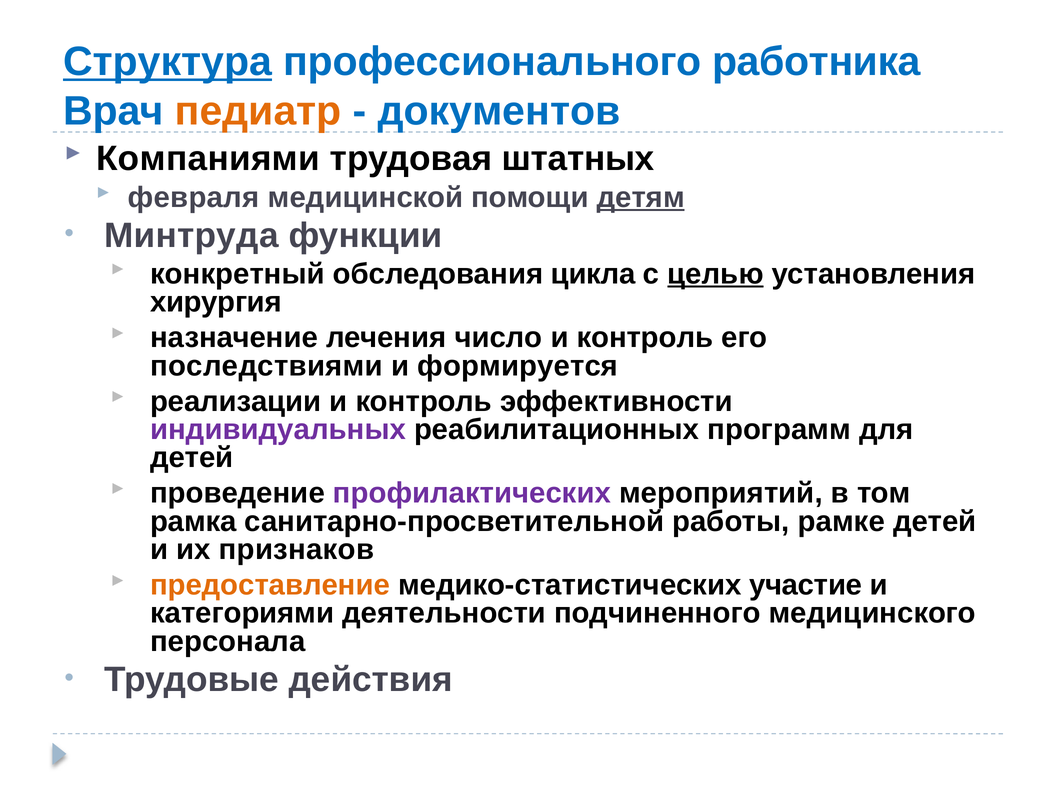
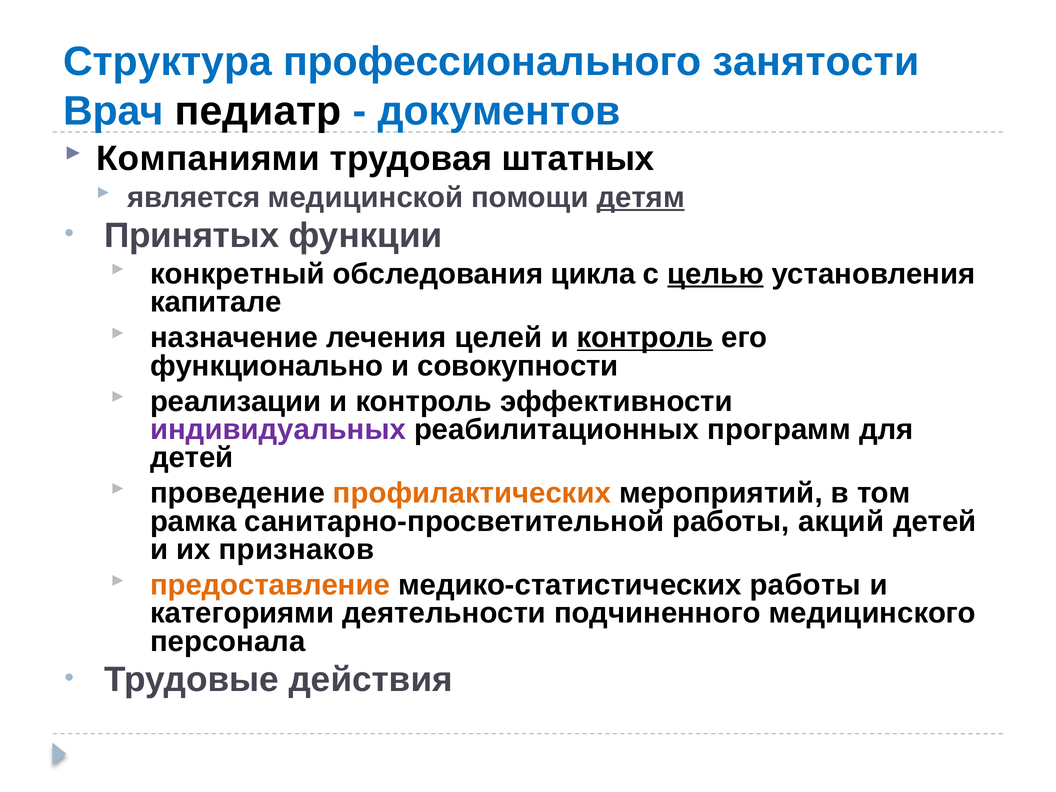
Структура underline: present -> none
работника: работника -> занятости
педиатр colour: orange -> black
февраля: февраля -> является
Минтруда: Минтруда -> Принятых
хирургия: хирургия -> капитале
число: число -> целей
контроль at (645, 338) underline: none -> present
последствиями: последствиями -> функционально
формируется: формируется -> совокупности
профилактических colour: purple -> orange
рамке: рамке -> акций
медико-статистических участие: участие -> работы
